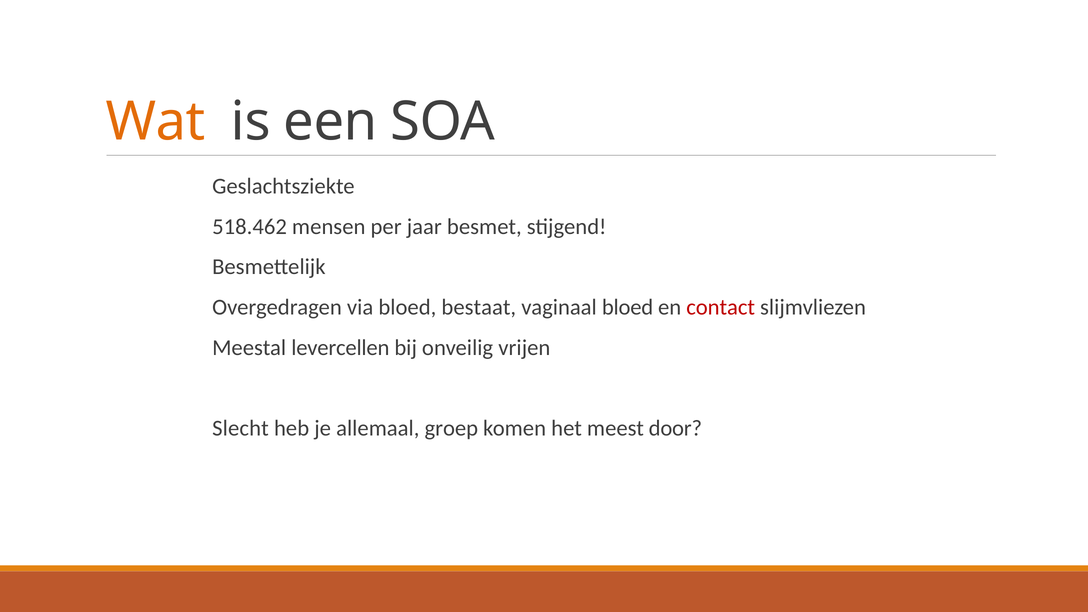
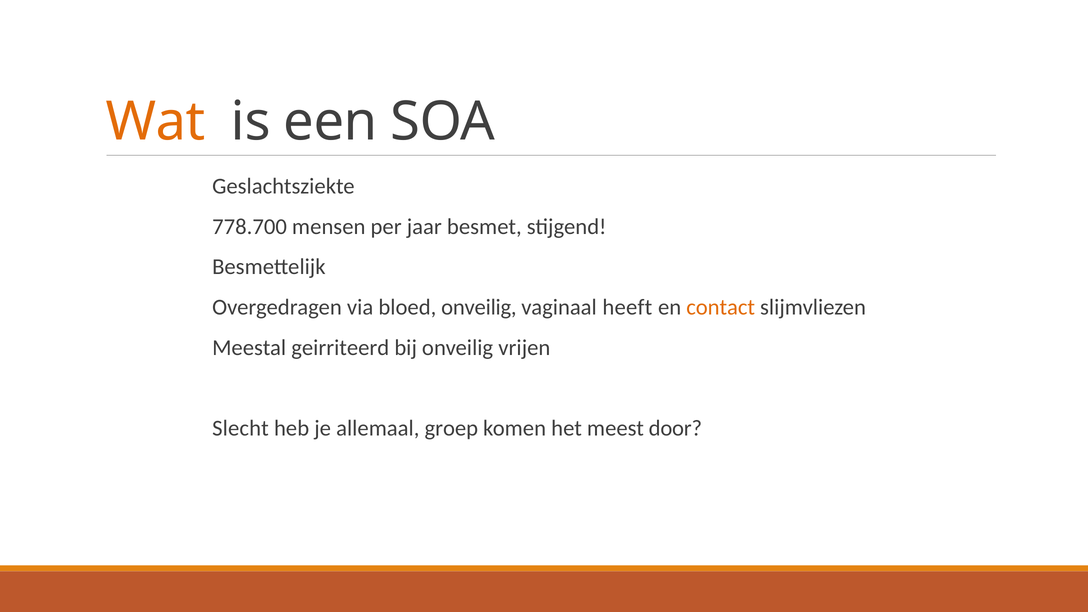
518.462: 518.462 -> 778.700
bloed bestaat: bestaat -> onveilig
vaginaal bloed: bloed -> heeft
contact colour: red -> orange
levercellen: levercellen -> geirriteerd
